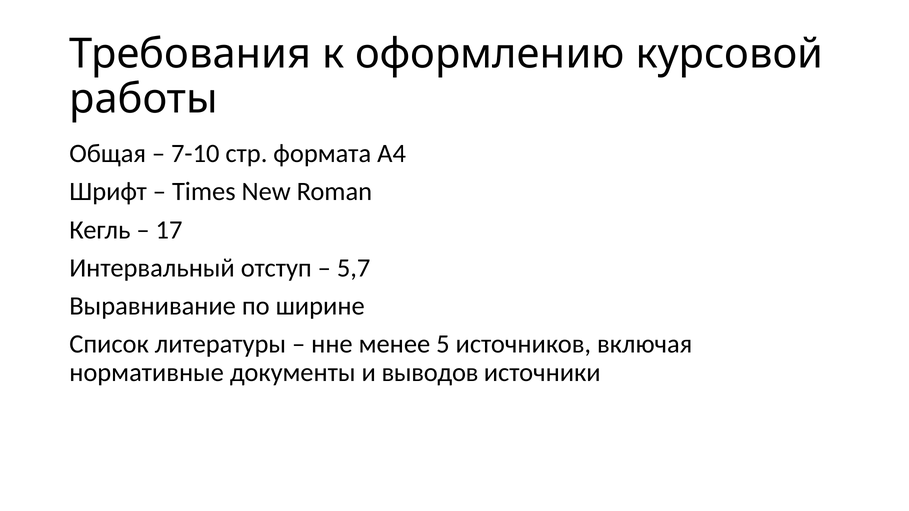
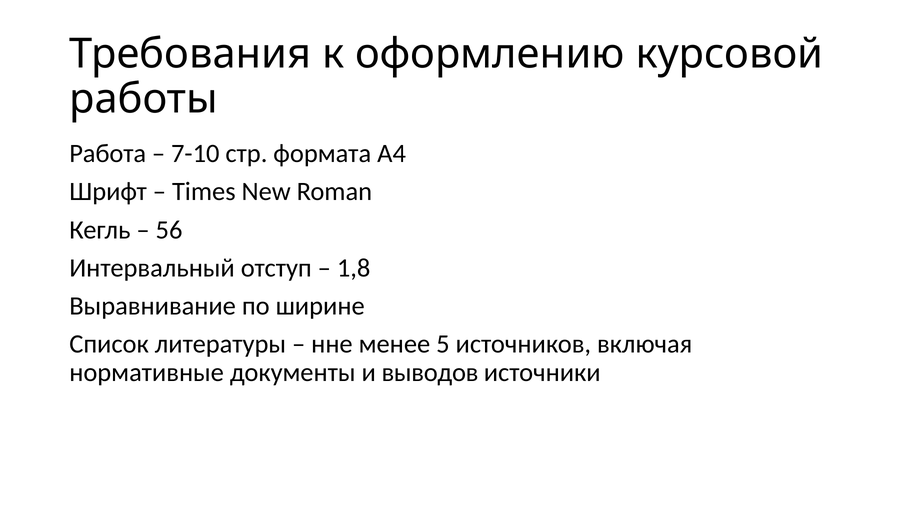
Общая: Общая -> Работа
17: 17 -> 56
5,7: 5,7 -> 1,8
